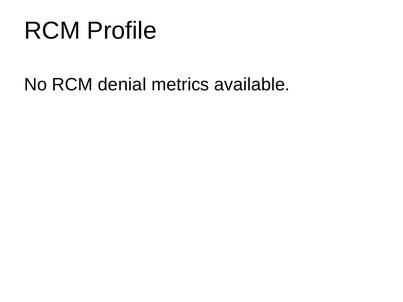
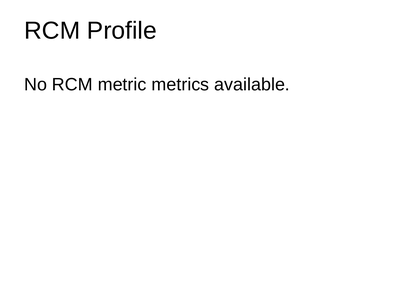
denial: denial -> metric
